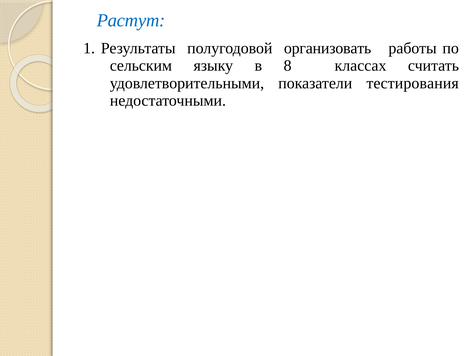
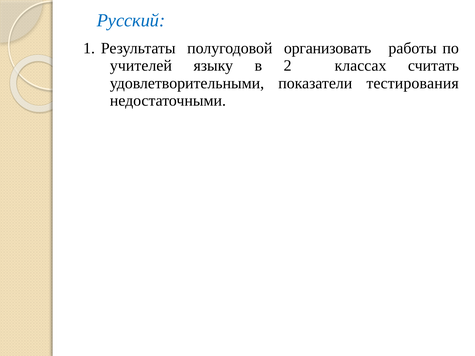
Растут: Растут -> Русский
сельским: сельским -> учителей
8: 8 -> 2
